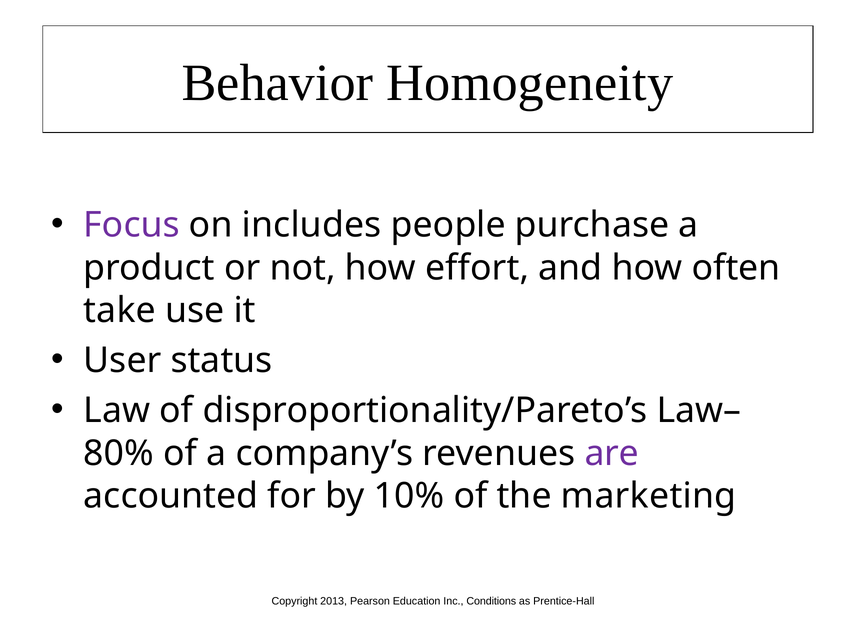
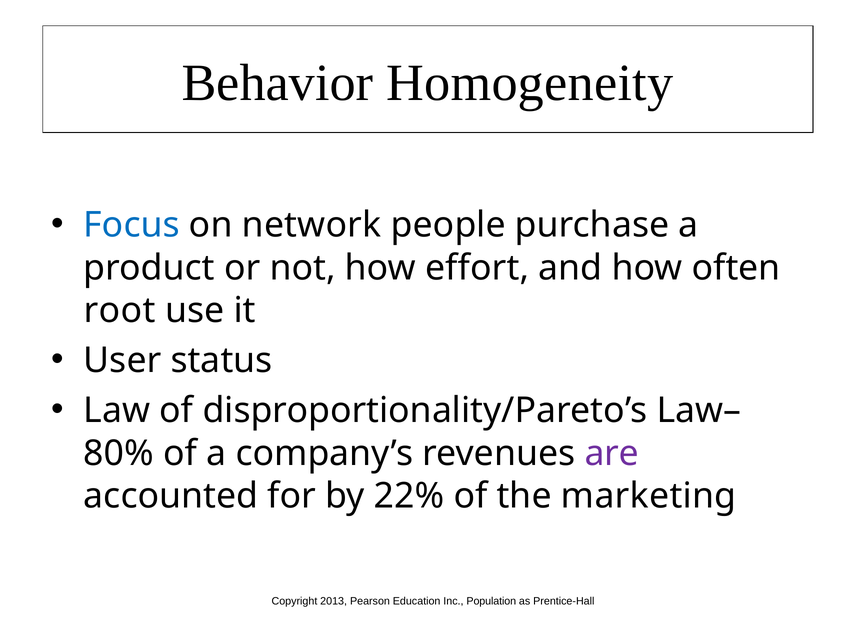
Focus colour: purple -> blue
includes: includes -> network
take: take -> root
10%: 10% -> 22%
Conditions: Conditions -> Population
